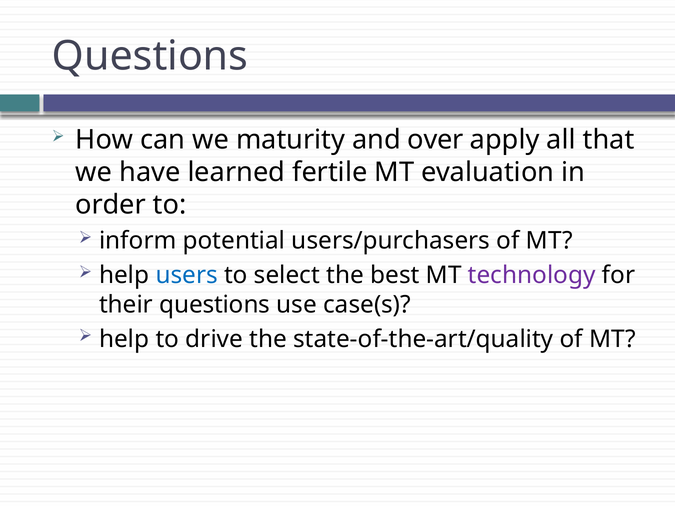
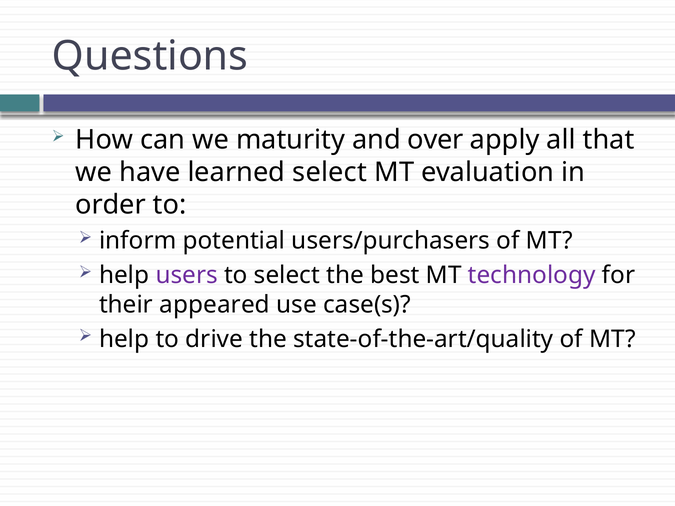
learned fertile: fertile -> select
users colour: blue -> purple
their questions: questions -> appeared
